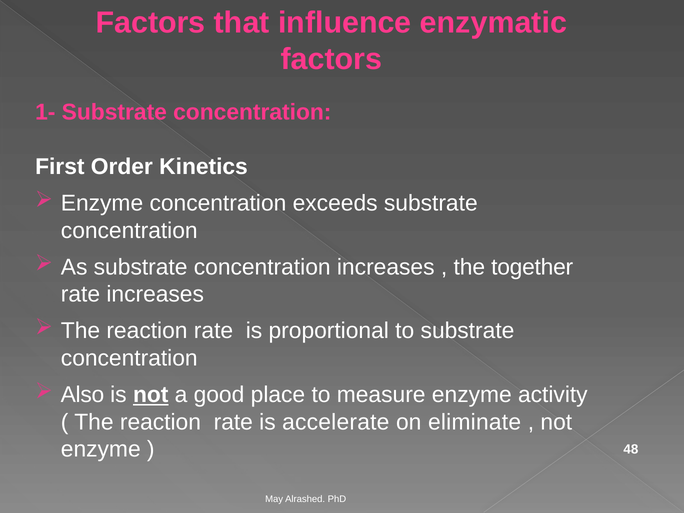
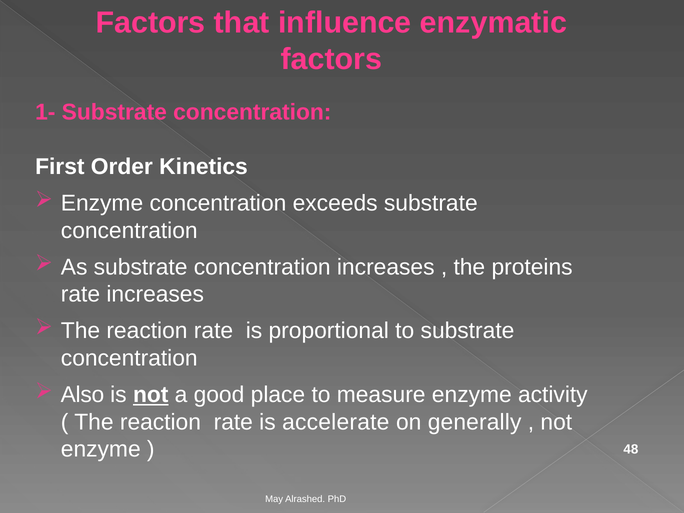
together: together -> proteins
eliminate: eliminate -> generally
